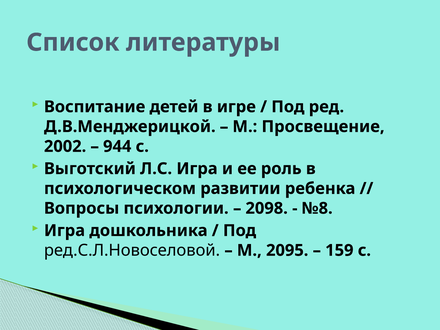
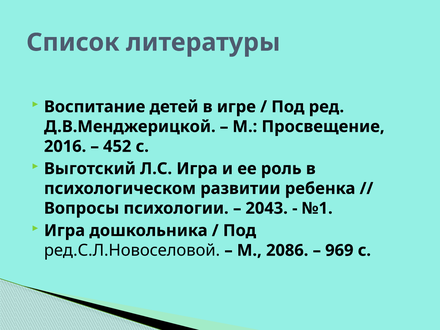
2002: 2002 -> 2016
944: 944 -> 452
2098: 2098 -> 2043
№8: №8 -> №1
2095: 2095 -> 2086
159: 159 -> 969
